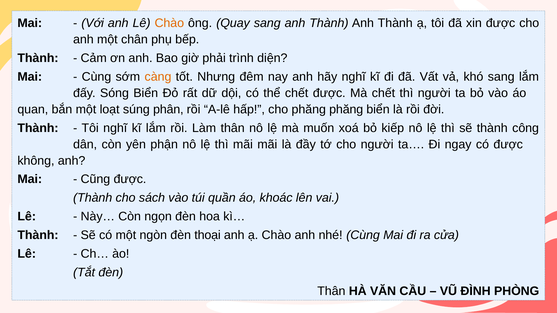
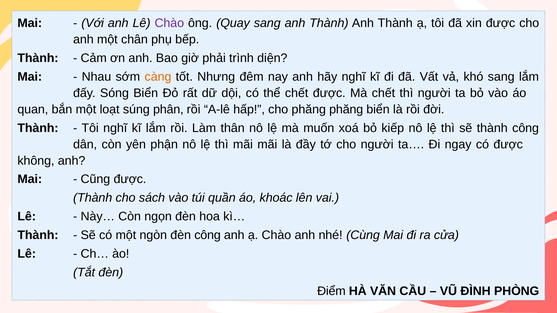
Chào at (169, 23) colour: orange -> purple
Cùng at (96, 77): Cùng -> Nhau
đèn thoại: thoại -> công
Thân at (331, 291): Thân -> Điểm
